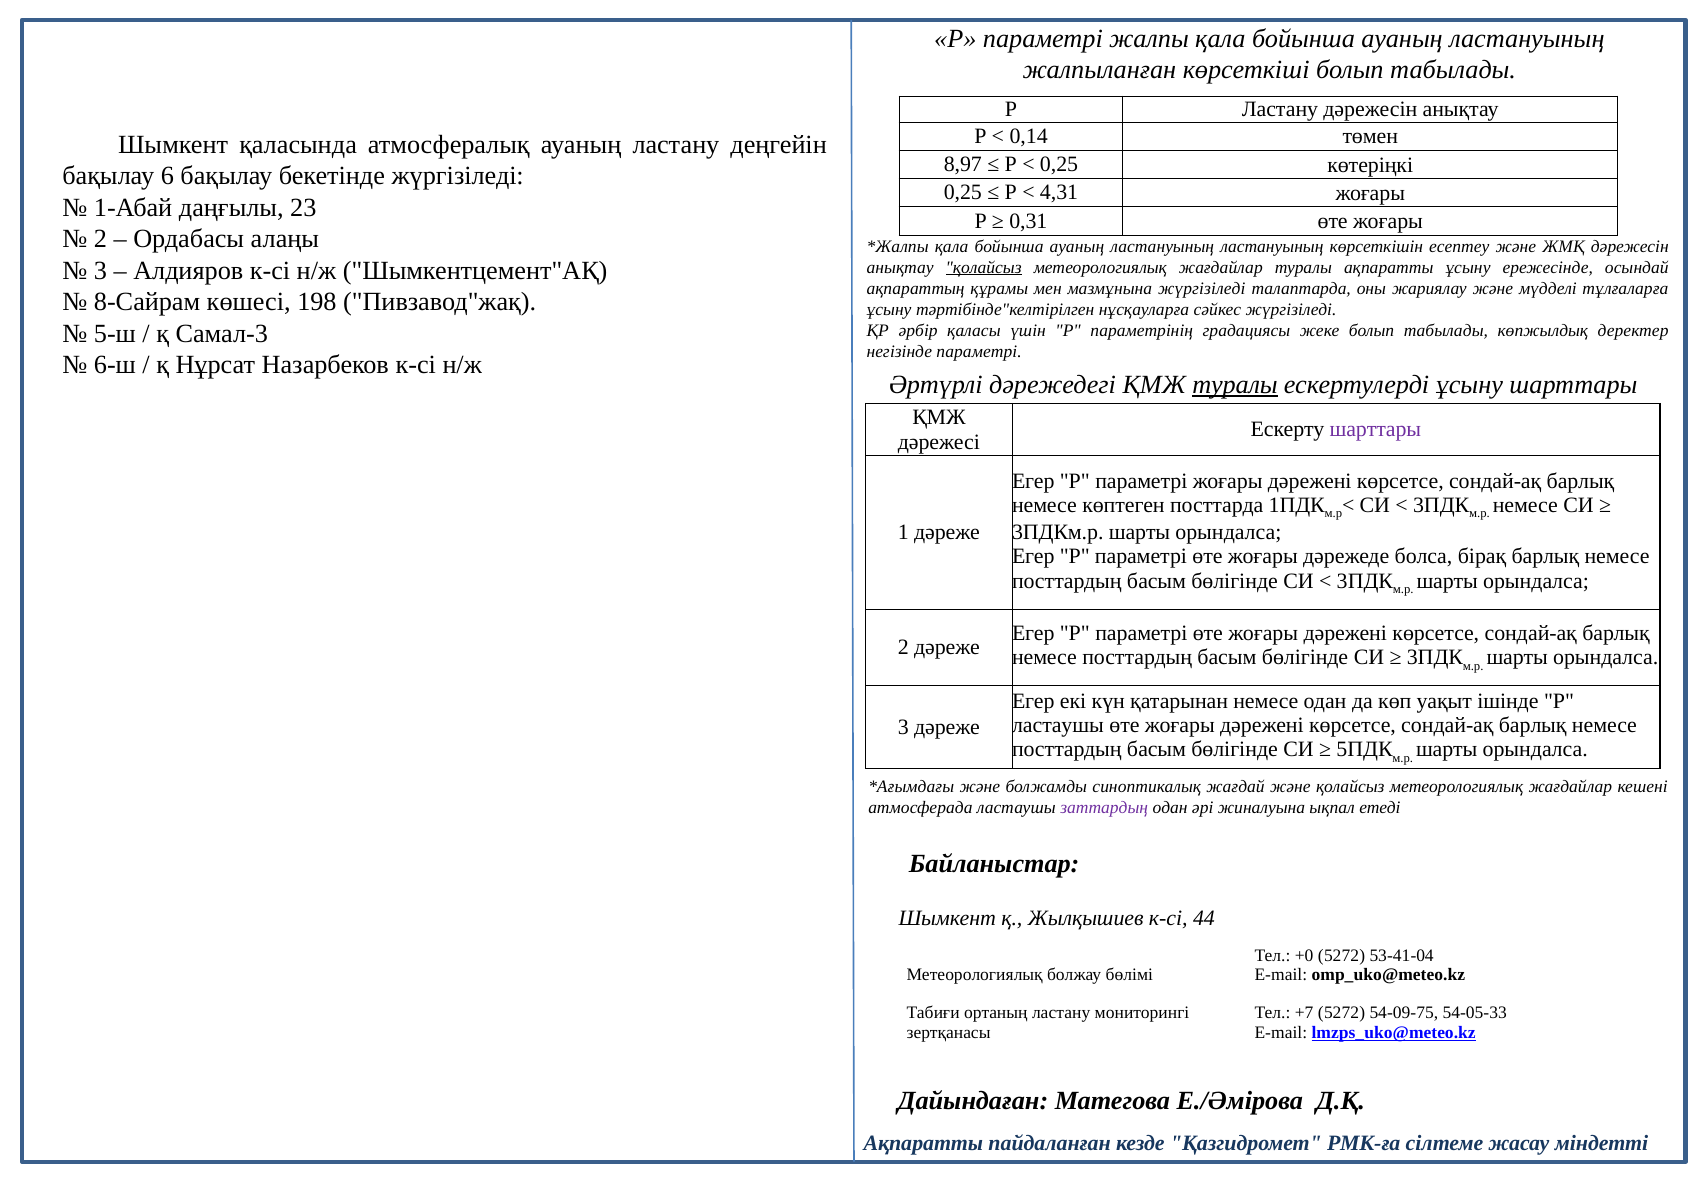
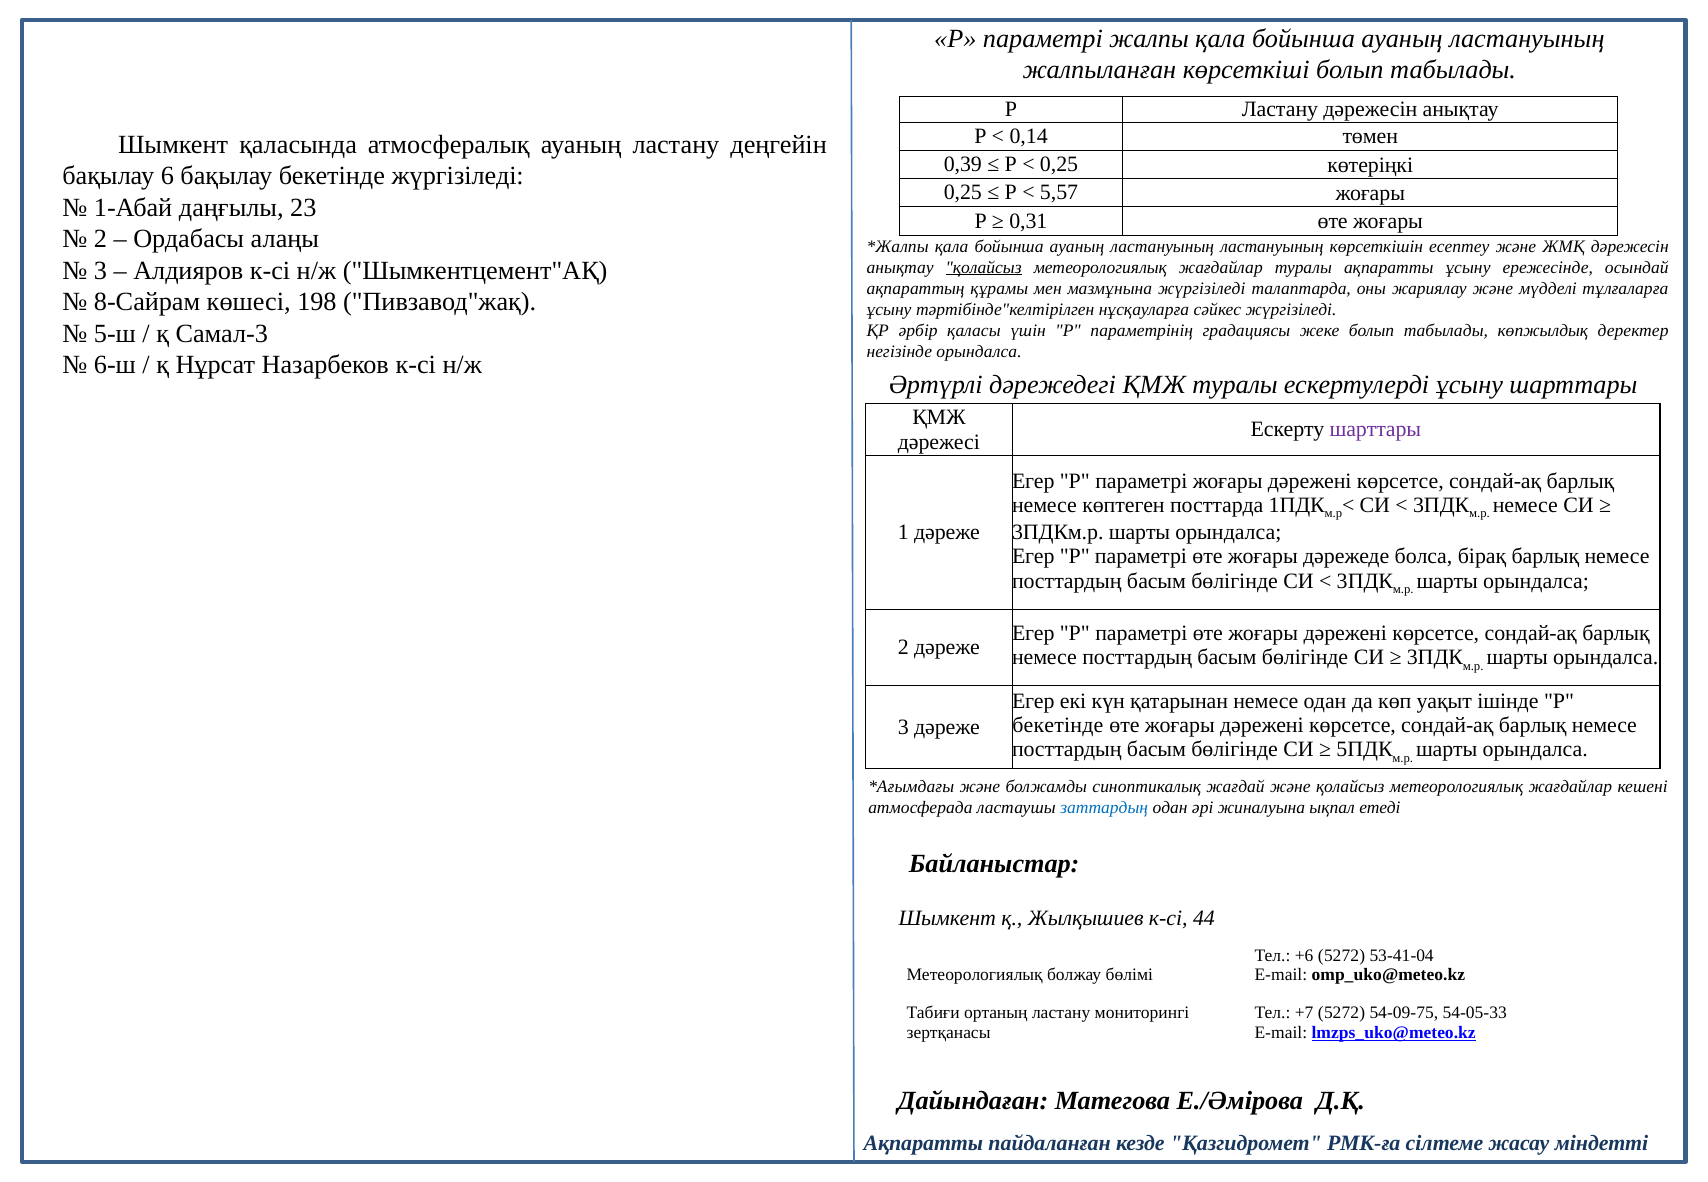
8,97: 8,97 -> 0,39
4,31: 4,31 -> 5,57
негізінде параметрі: параметрі -> орындалса
туралы at (1235, 385) underline: present -> none
ластаушы at (1058, 725): ластаушы -> бекетінде
заттардың colour: purple -> blue
+0: +0 -> +6
